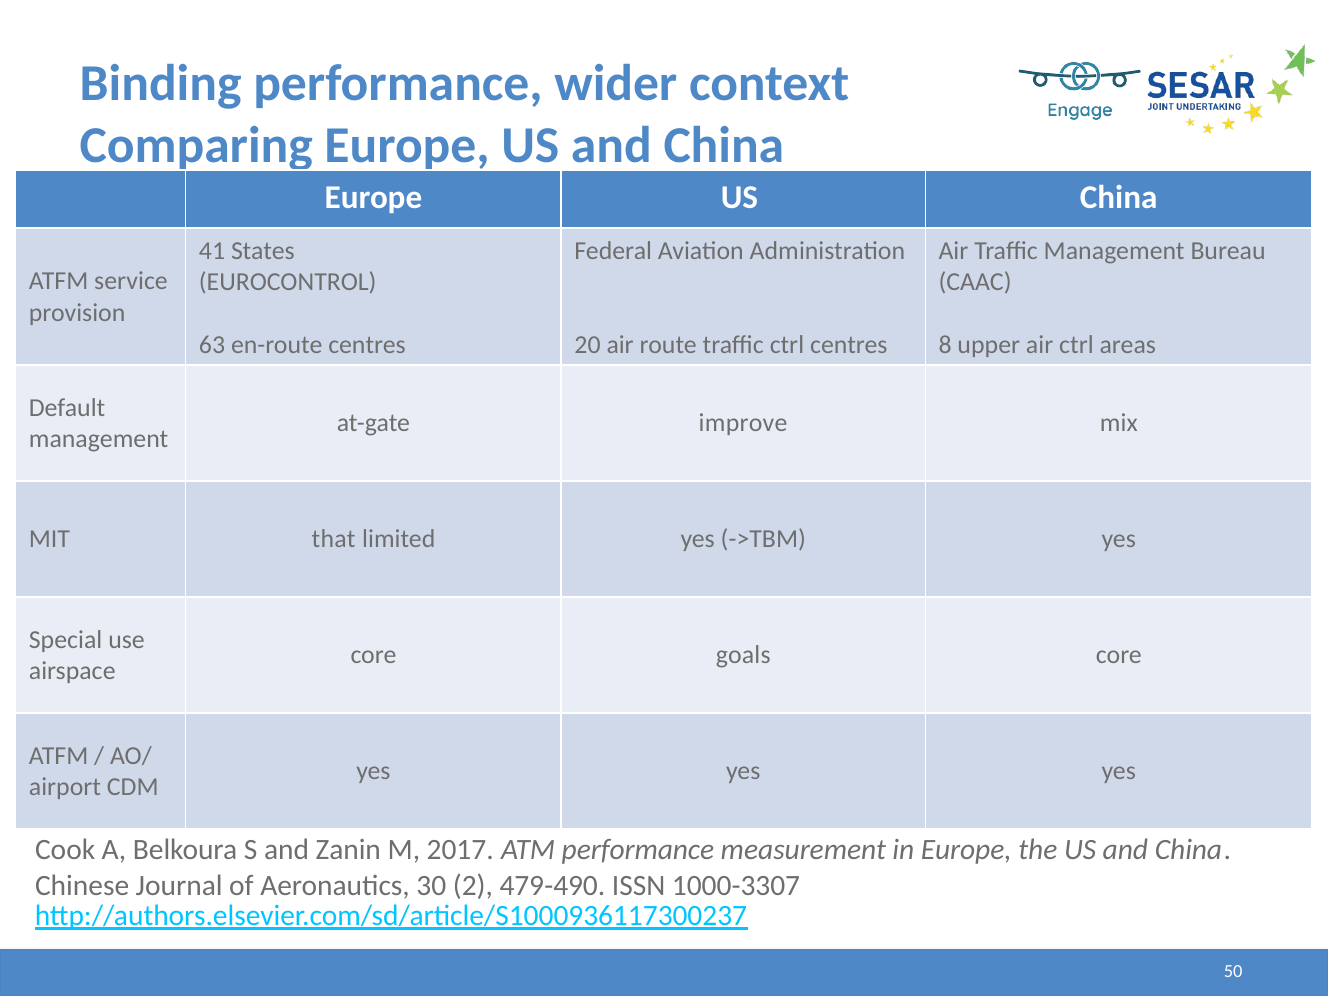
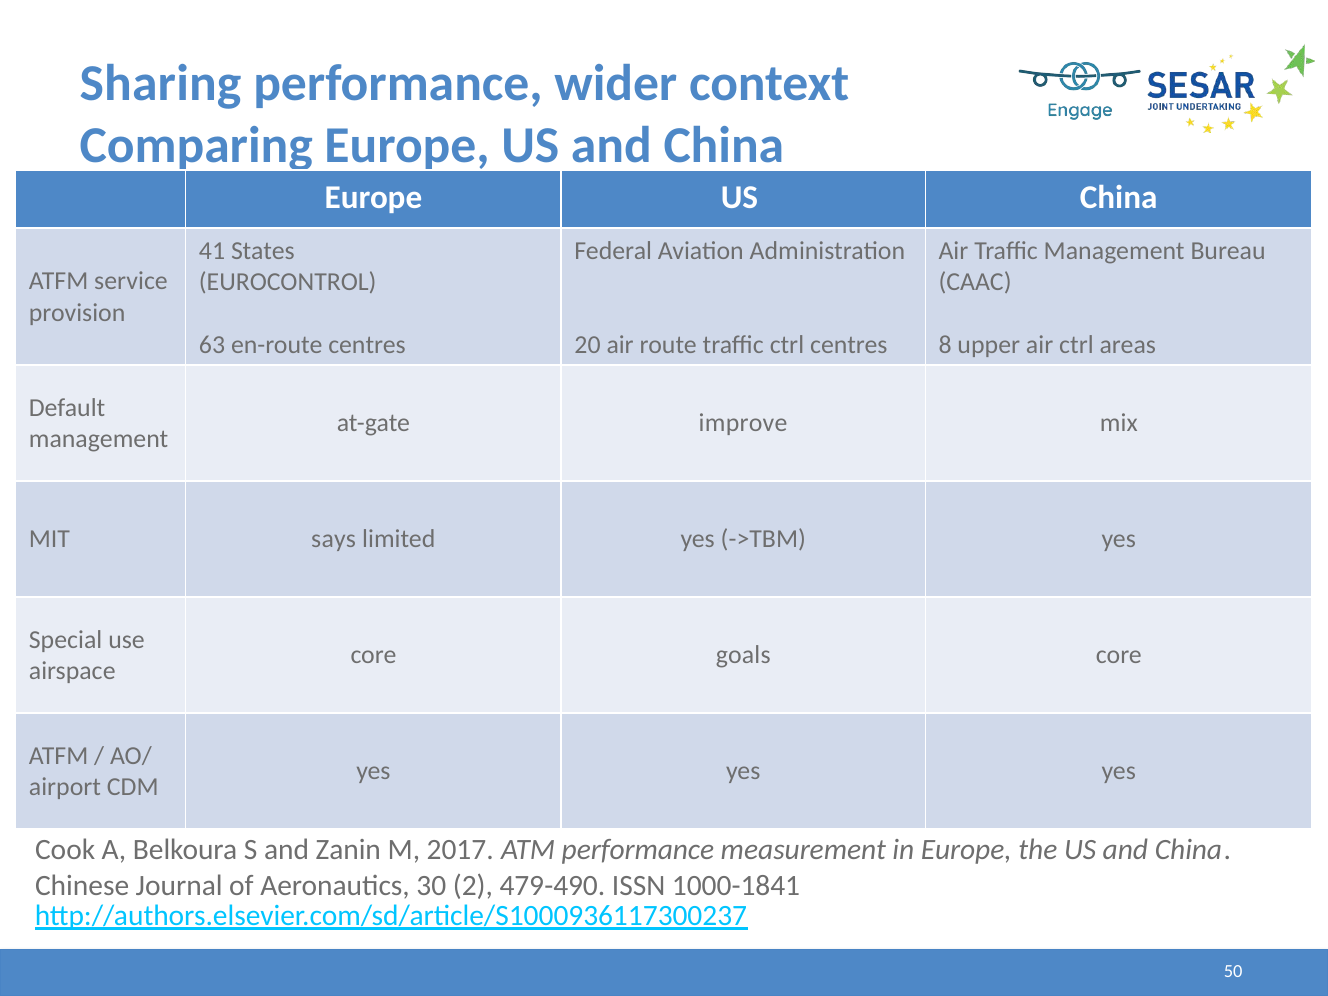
Binding: Binding -> Sharing
that: that -> says
1000-3307: 1000-3307 -> 1000-1841
